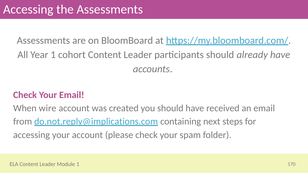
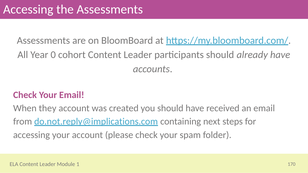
Year 1: 1 -> 0
wire: wire -> they
